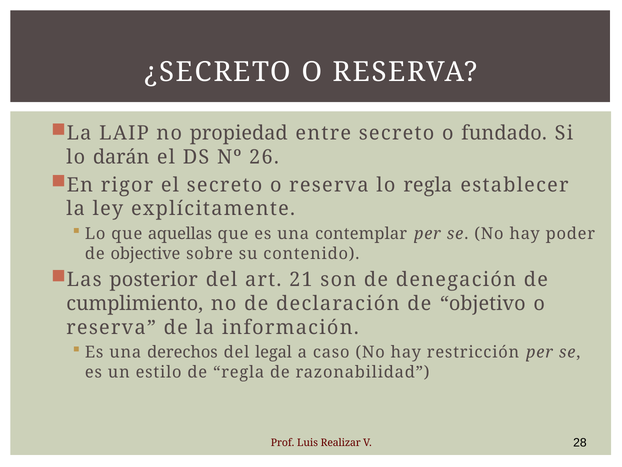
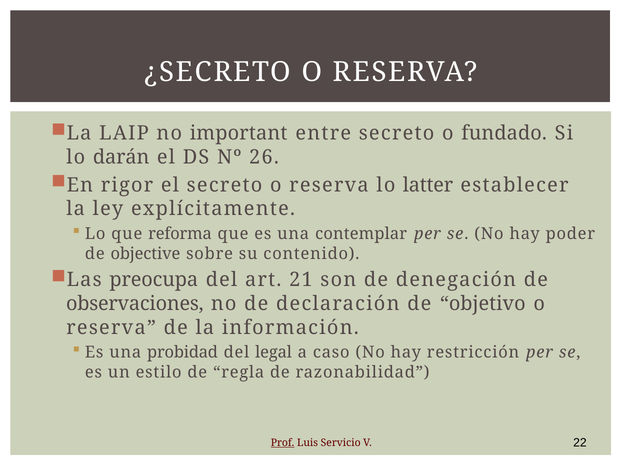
propiedad: propiedad -> important
lo regla: regla -> latter
aquellas: aquellas -> reforma
posterior: posterior -> preocupa
cumplimiento: cumplimiento -> observaciones
derechos: derechos -> probidad
Prof underline: none -> present
Realizar: Realizar -> Servicio
28: 28 -> 22
